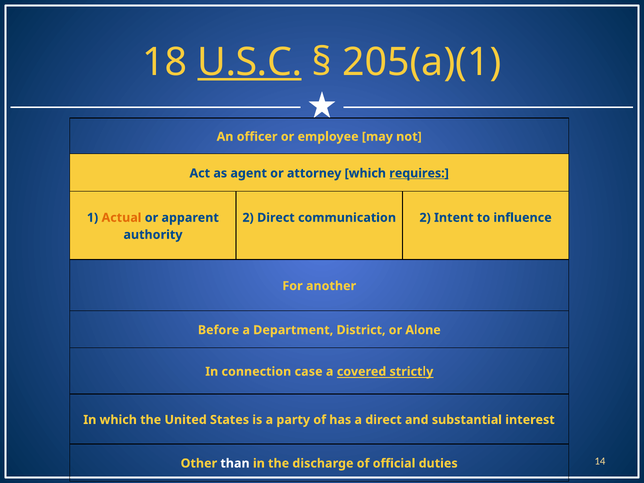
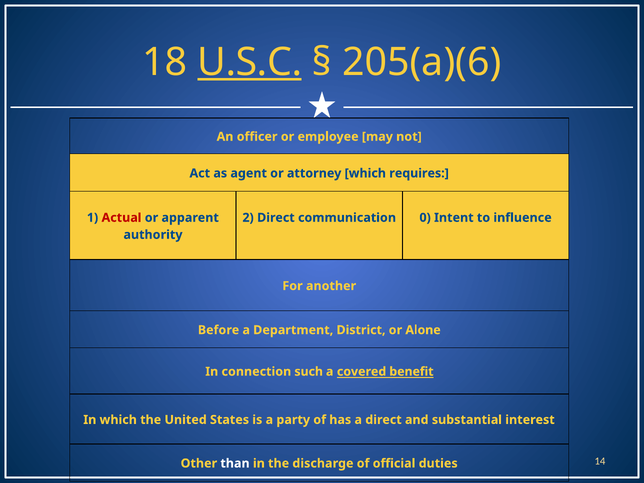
205(a)(1: 205(a)(1 -> 205(a)(6
requires underline: present -> none
Actual colour: orange -> red
communication 2: 2 -> 0
case: case -> such
strictly: strictly -> benefit
